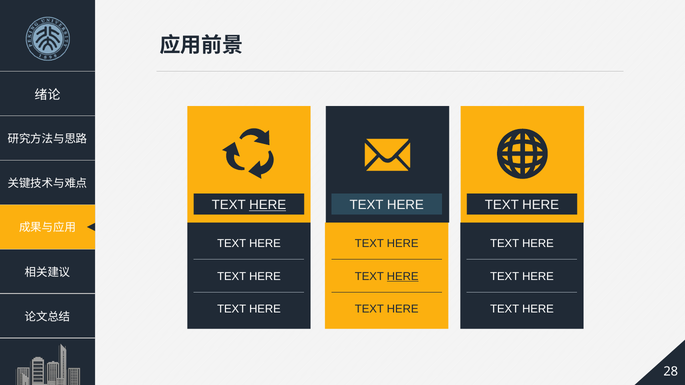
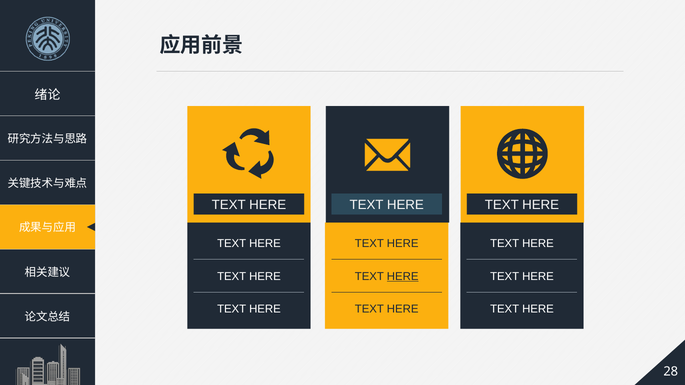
HERE at (268, 205) underline: present -> none
